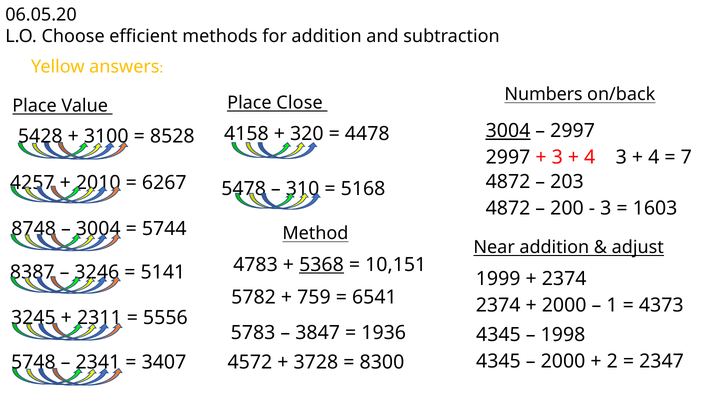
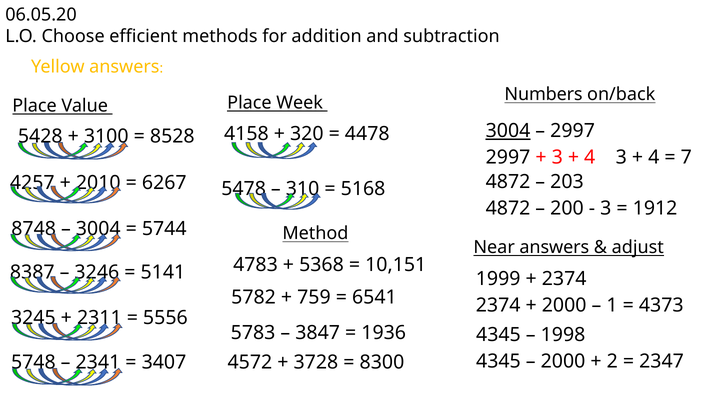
Close: Close -> Week
1603: 1603 -> 1912
Near addition: addition -> answers
5368 underline: present -> none
